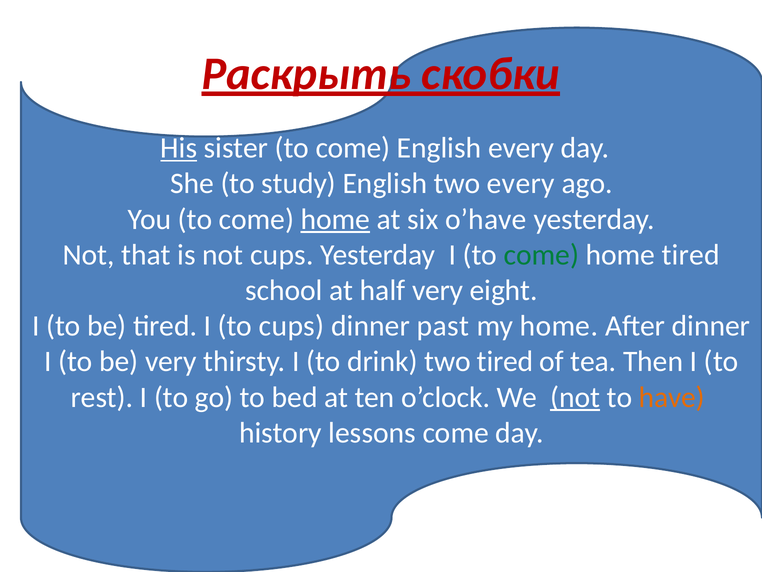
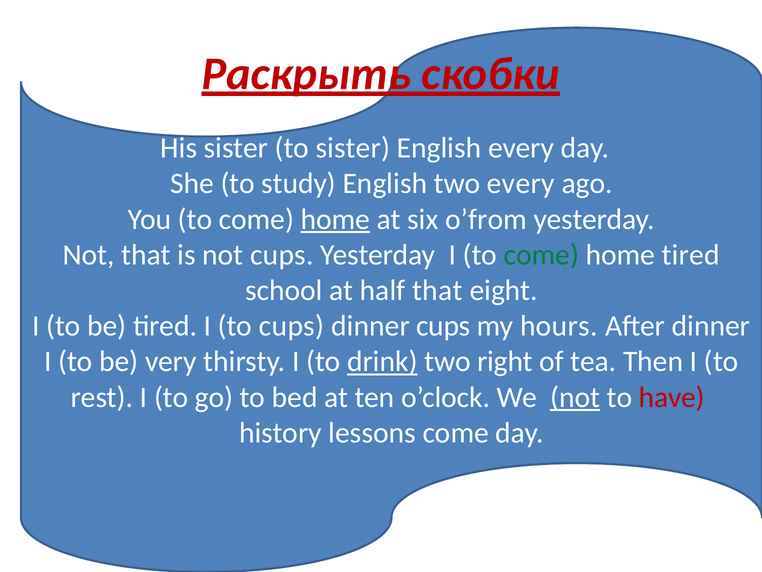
His underline: present -> none
sister to come: come -> sister
o’have: o’have -> o’from
half very: very -> that
dinner past: past -> cups
my home: home -> hours
drink underline: none -> present
two tired: tired -> right
have colour: orange -> red
